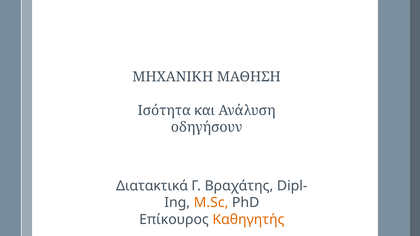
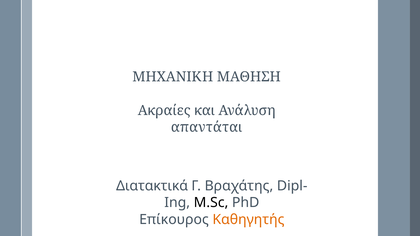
Ισότητα: Ισότητα -> Ακραίες
οδηγήσουν: οδηγήσουν -> απαντάται
M.Sc colour: orange -> black
